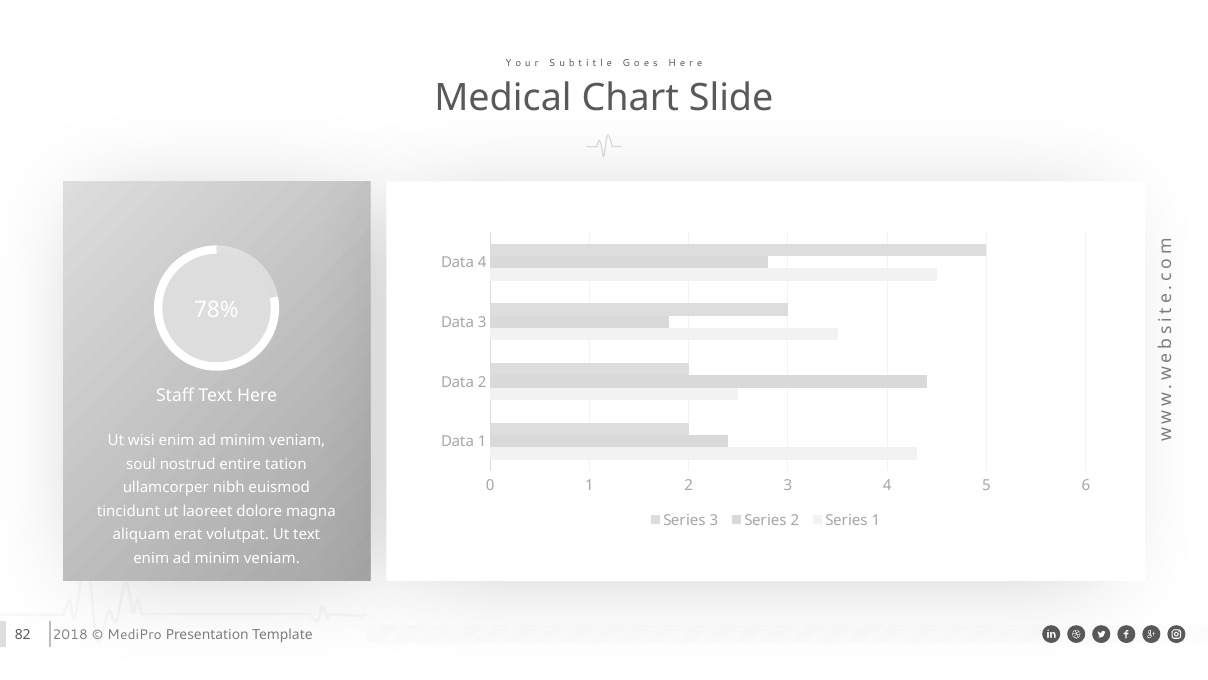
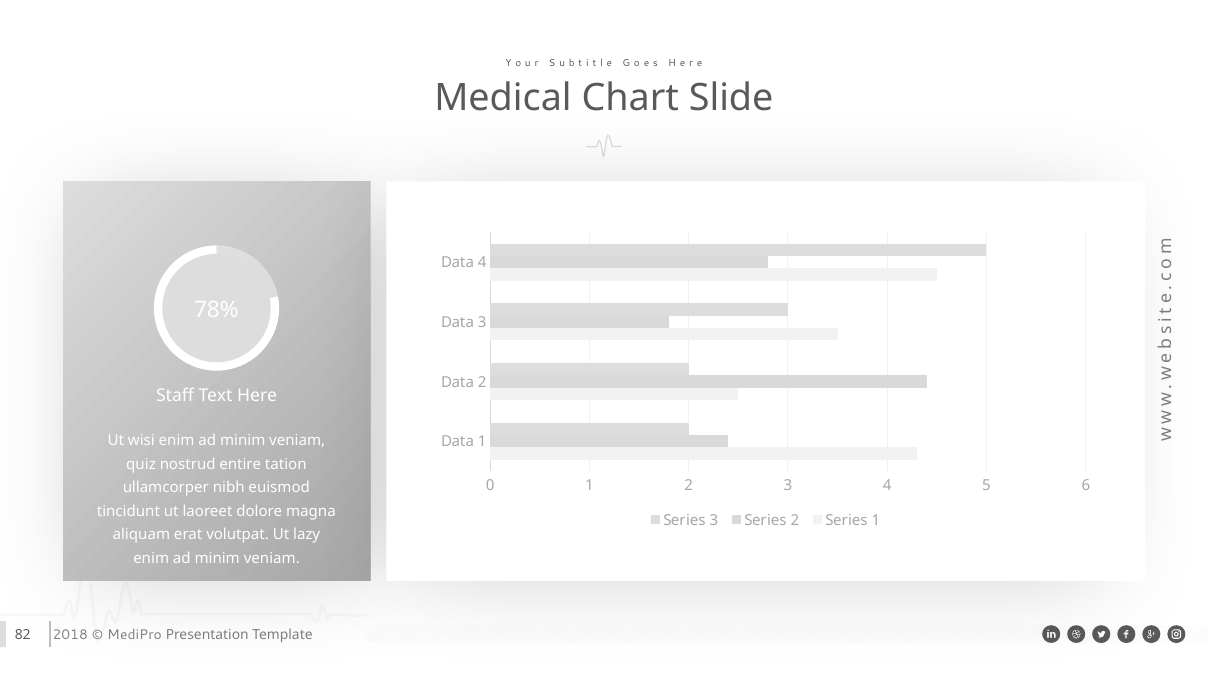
soul: soul -> quiz
Ut text: text -> lazy
